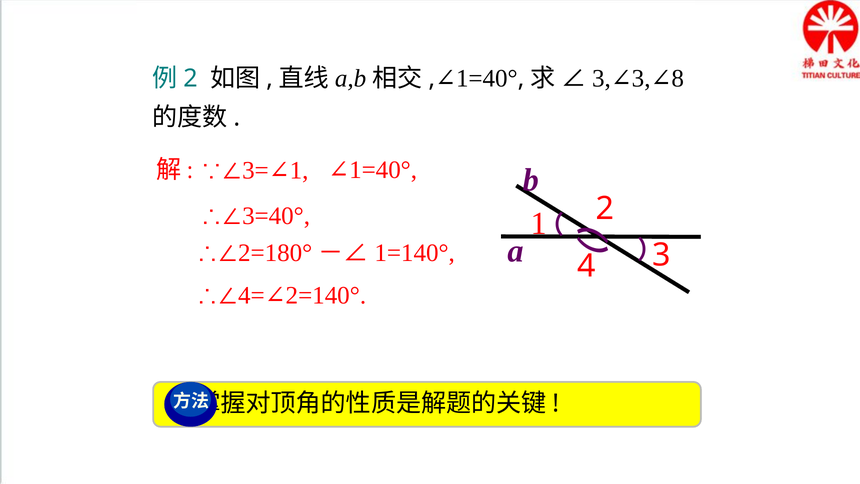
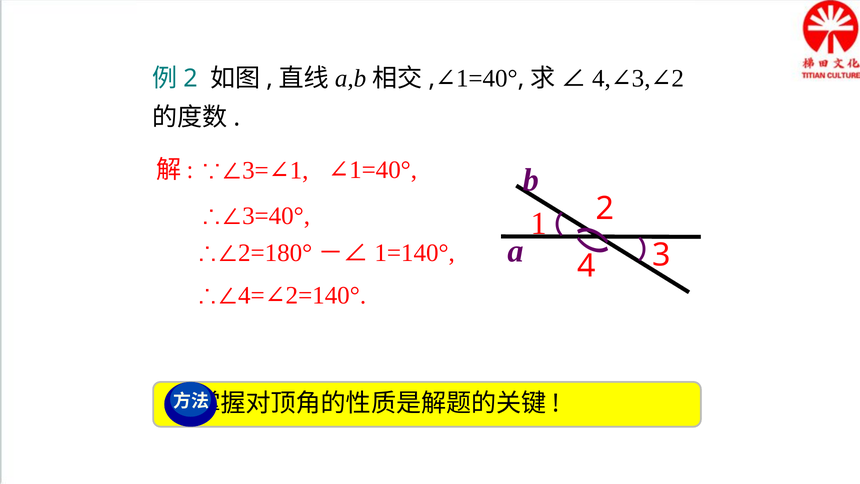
3 at (601, 78): 3 -> 4
3 8: 8 -> 2
